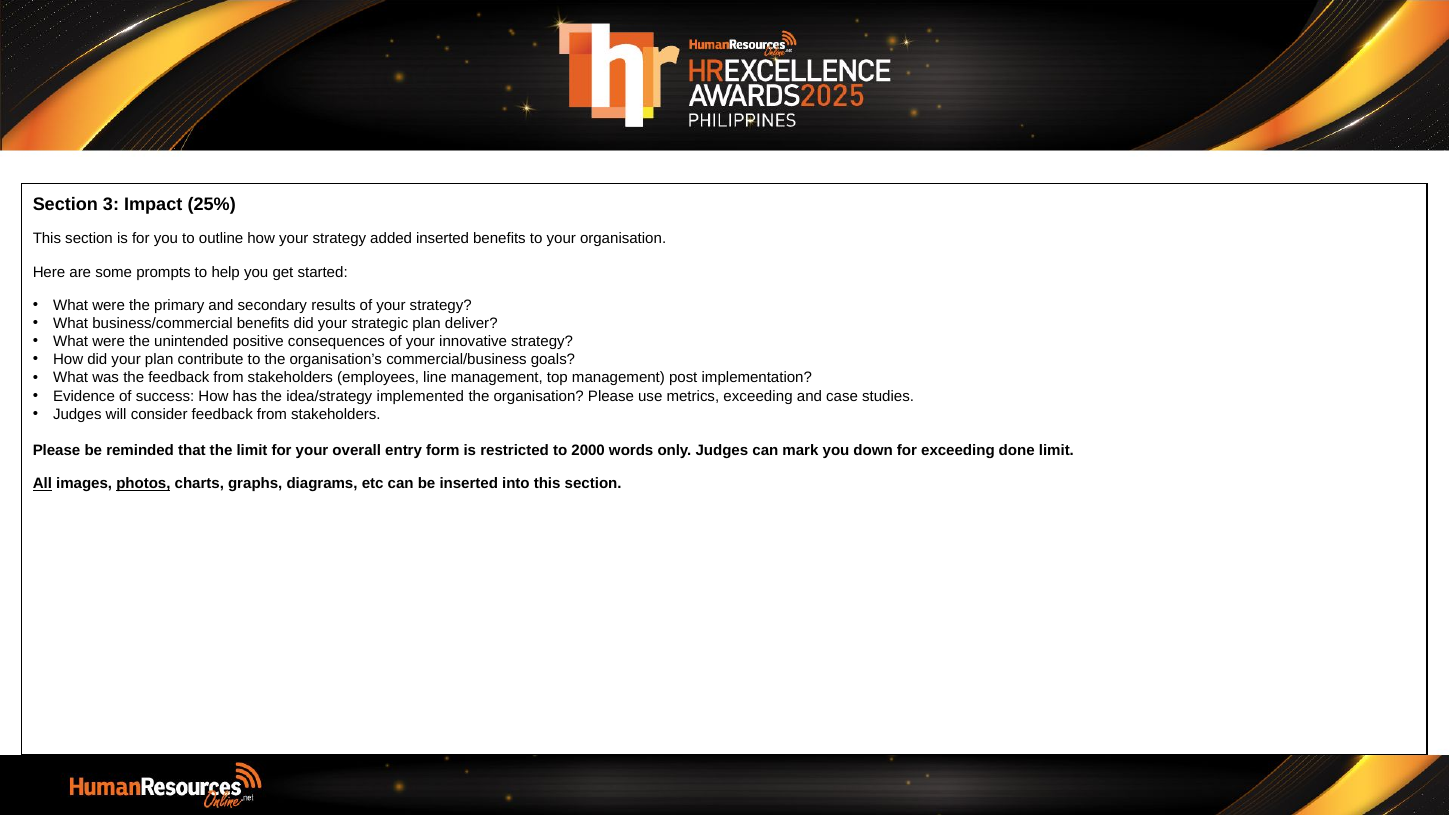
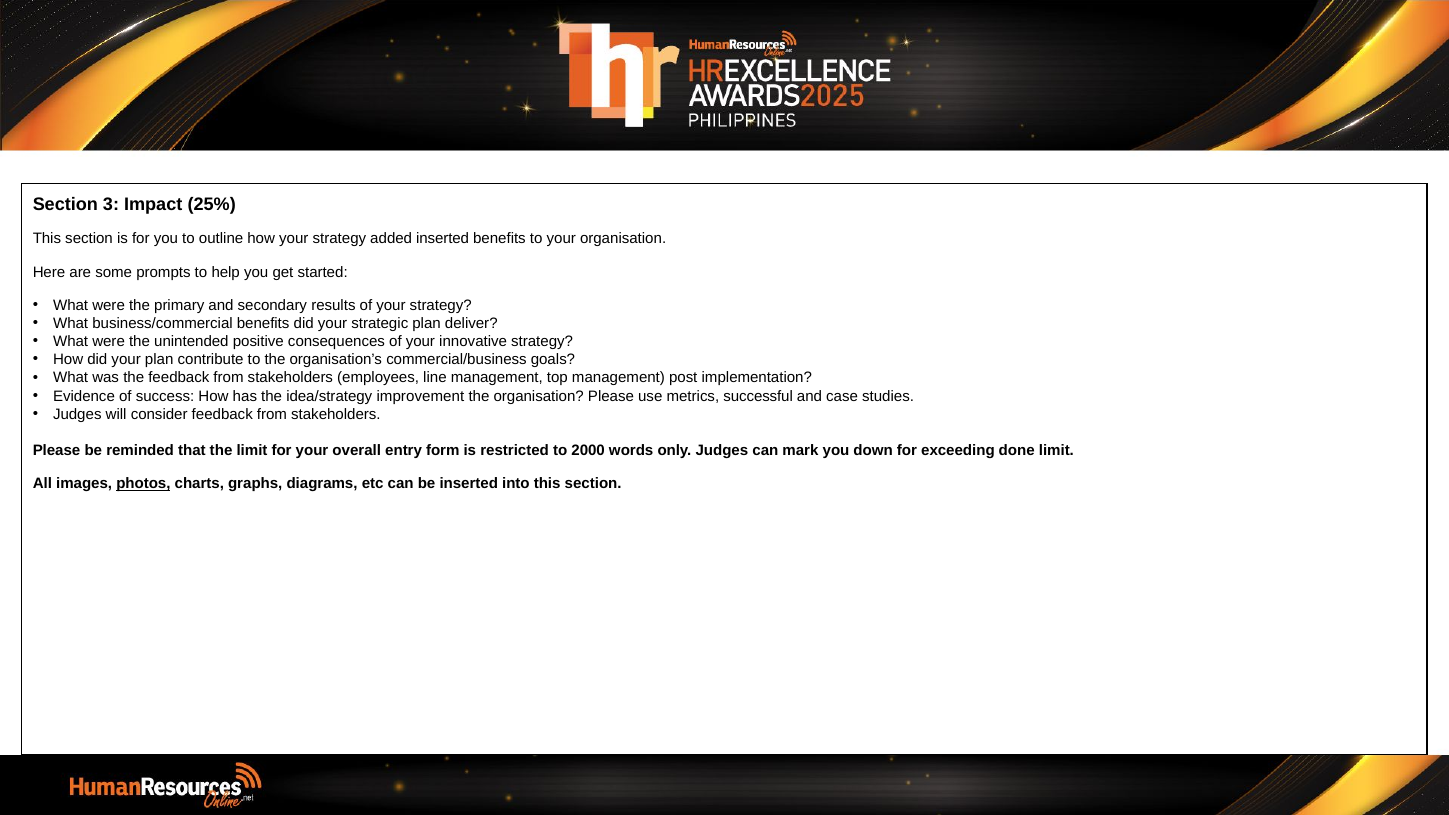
implemented: implemented -> improvement
metrics exceeding: exceeding -> successful
All underline: present -> none
